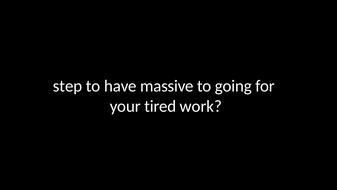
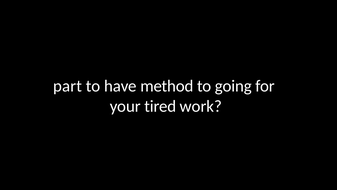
step: step -> part
massive: massive -> method
